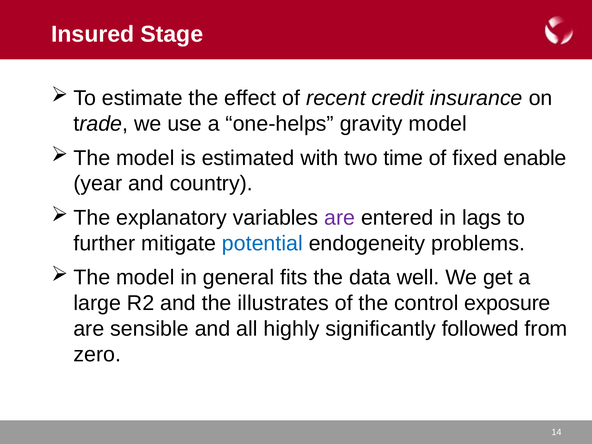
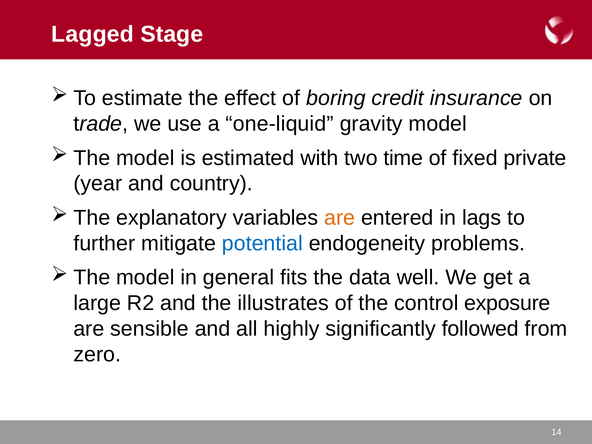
Insured: Insured -> Lagged
recent: recent -> boring
one-helps: one-helps -> one-liquid
enable: enable -> private
are at (340, 218) colour: purple -> orange
